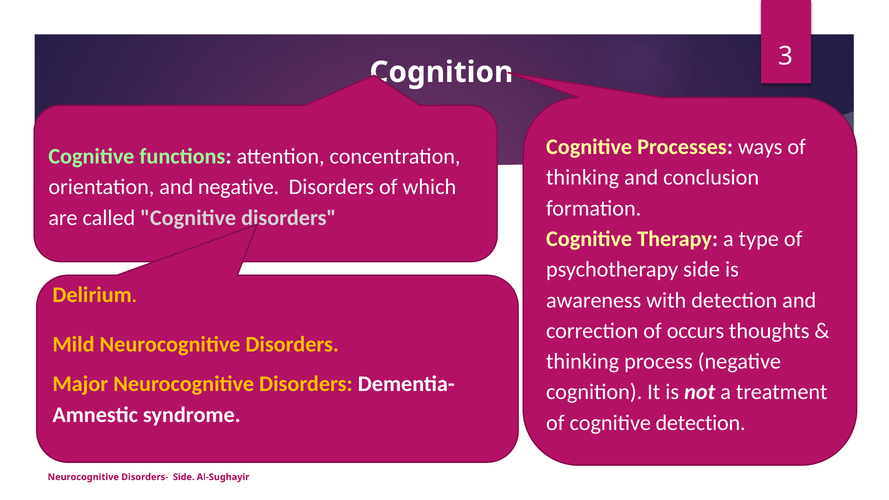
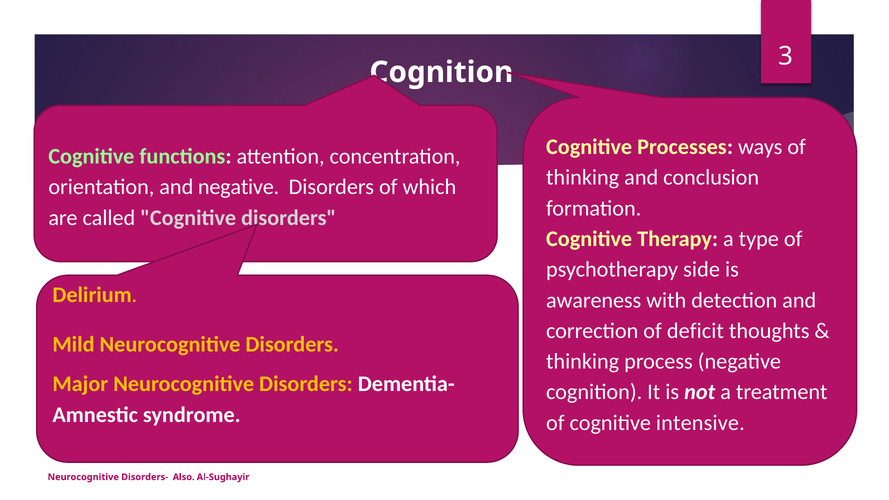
occurs: occurs -> deficit
cognitive detection: detection -> intensive
Disorders- Side: Side -> Also
